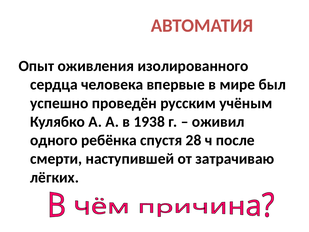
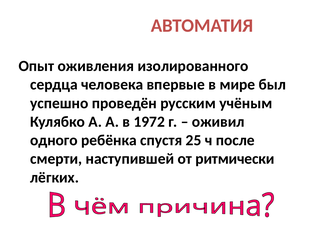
1938: 1938 -> 1972
28: 28 -> 25
затрачиваю: затрачиваю -> ритмически
